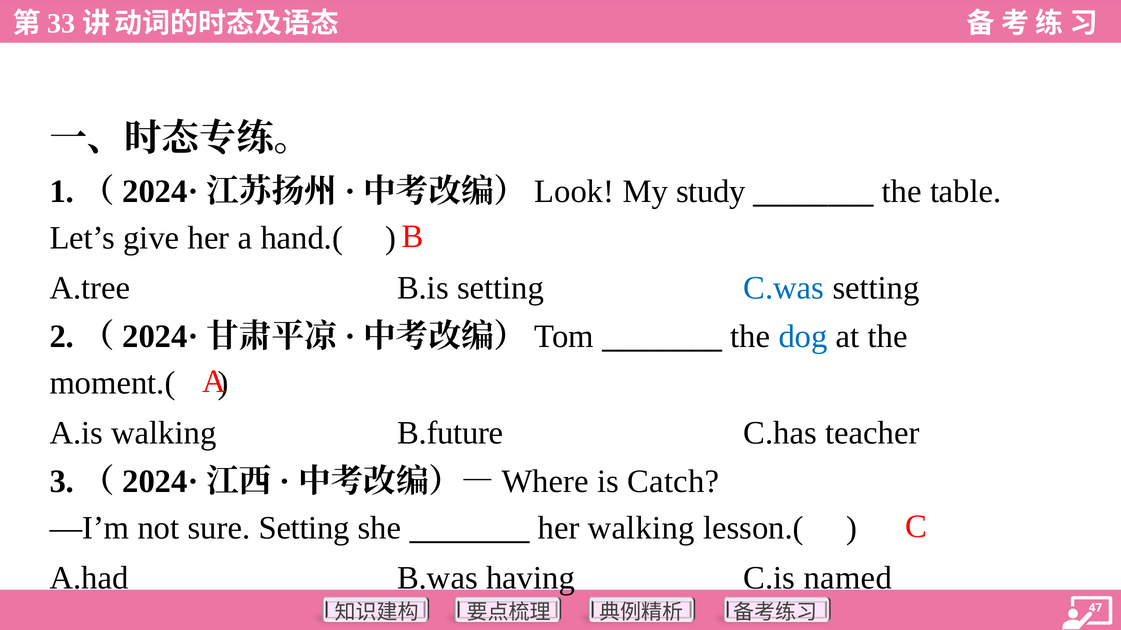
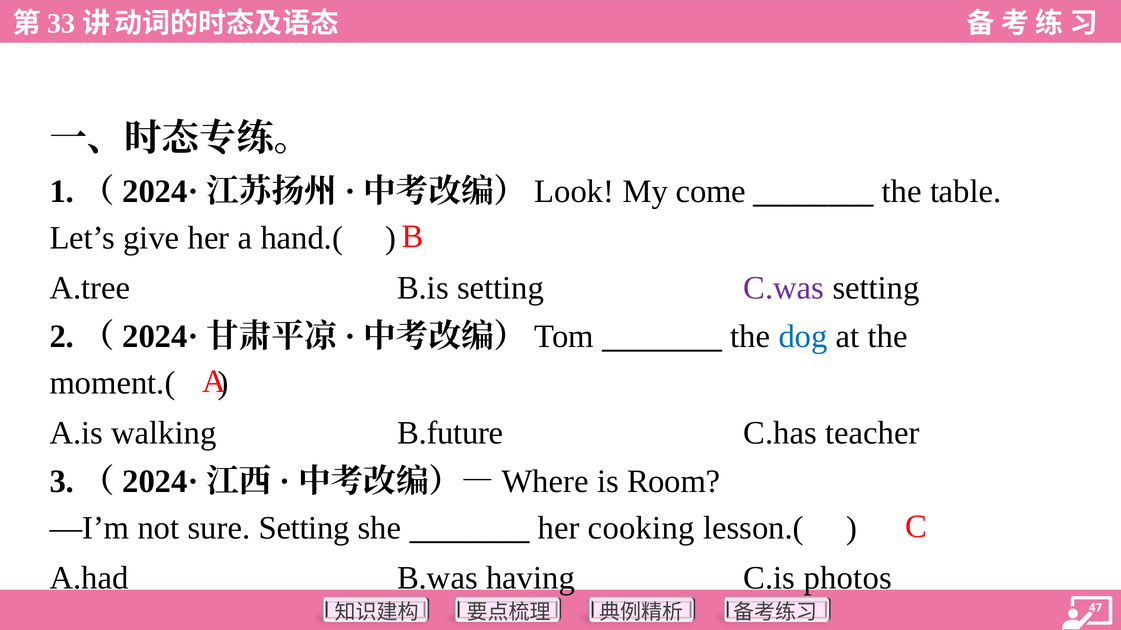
study: study -> come
C.was colour: blue -> purple
Catch: Catch -> Room
her walking: walking -> cooking
named: named -> photos
